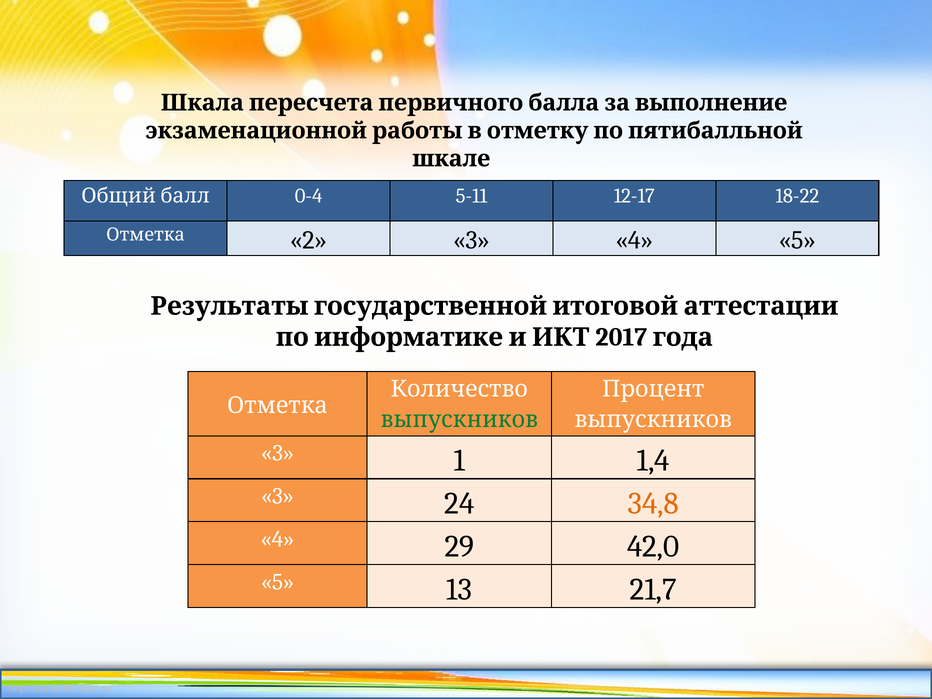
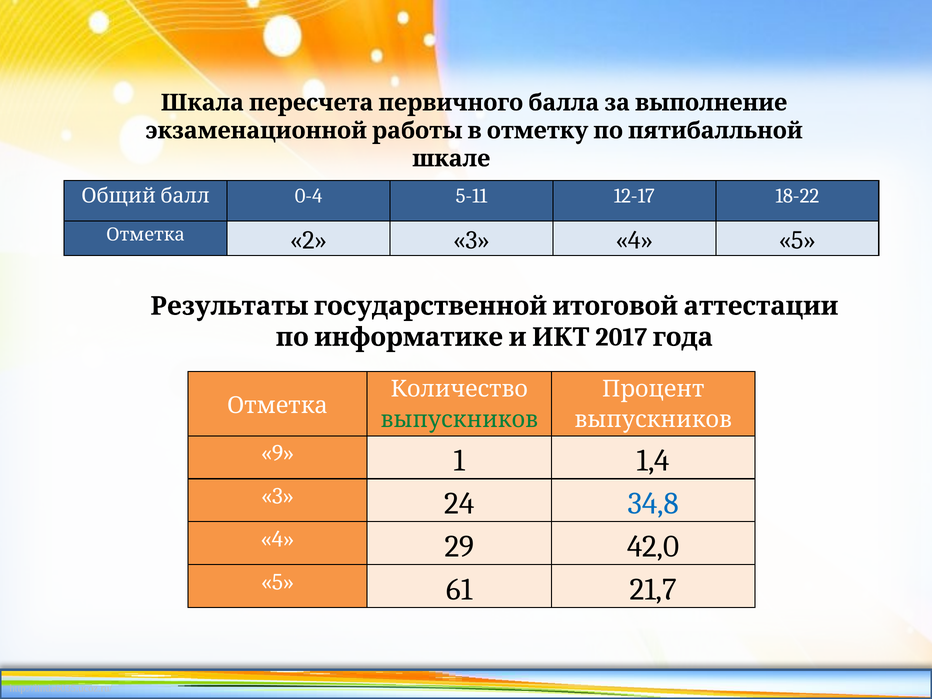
3 at (278, 453): 3 -> 9
34,8 colour: orange -> blue
13: 13 -> 61
